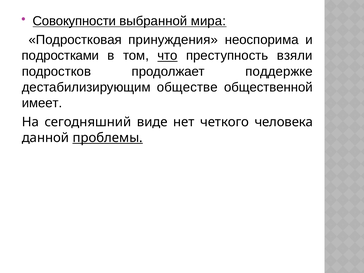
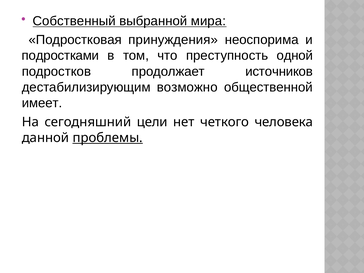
Совокупности: Совокупности -> Собственный
что underline: present -> none
взяли: взяли -> одной
поддержке: поддержке -> источников
обществе: обществе -> возможно
виде: виде -> цели
